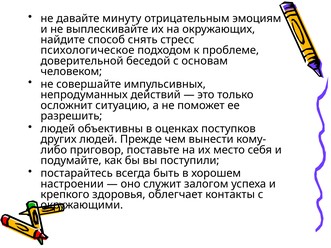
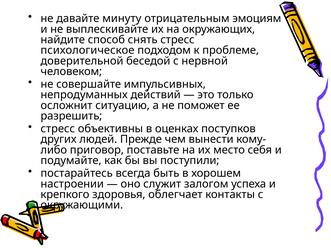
основам: основам -> нервной
людей at (58, 129): людей -> стресс
